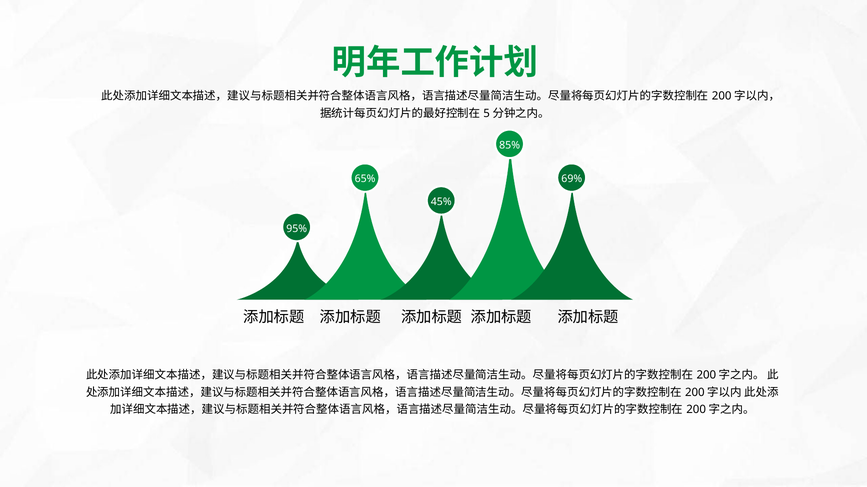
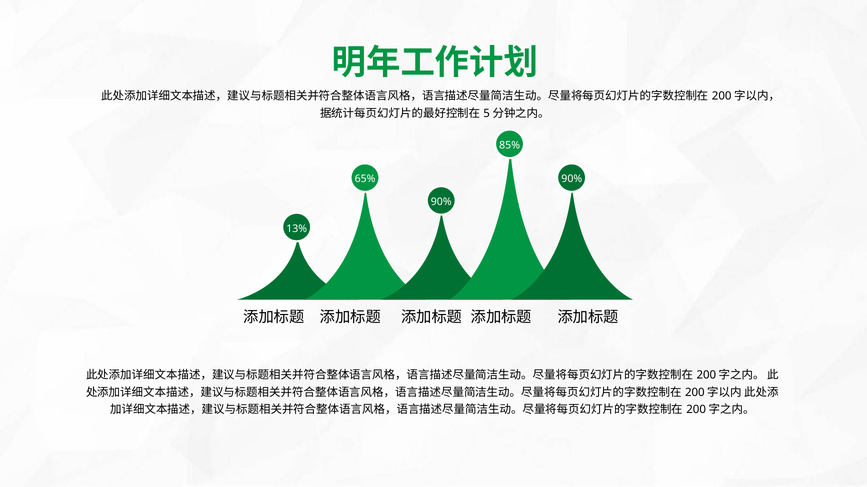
69% at (572, 179): 69% -> 90%
45% at (441, 202): 45% -> 90%
95%: 95% -> 13%
